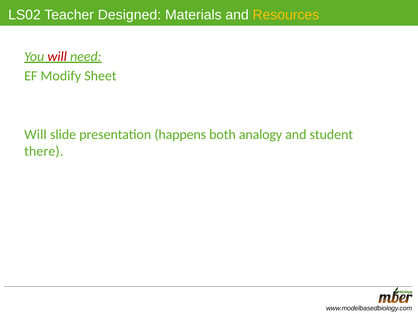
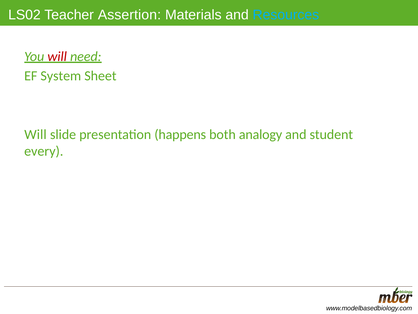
Designed: Designed -> Assertion
Resources colour: yellow -> light blue
Modify: Modify -> System
there: there -> every
